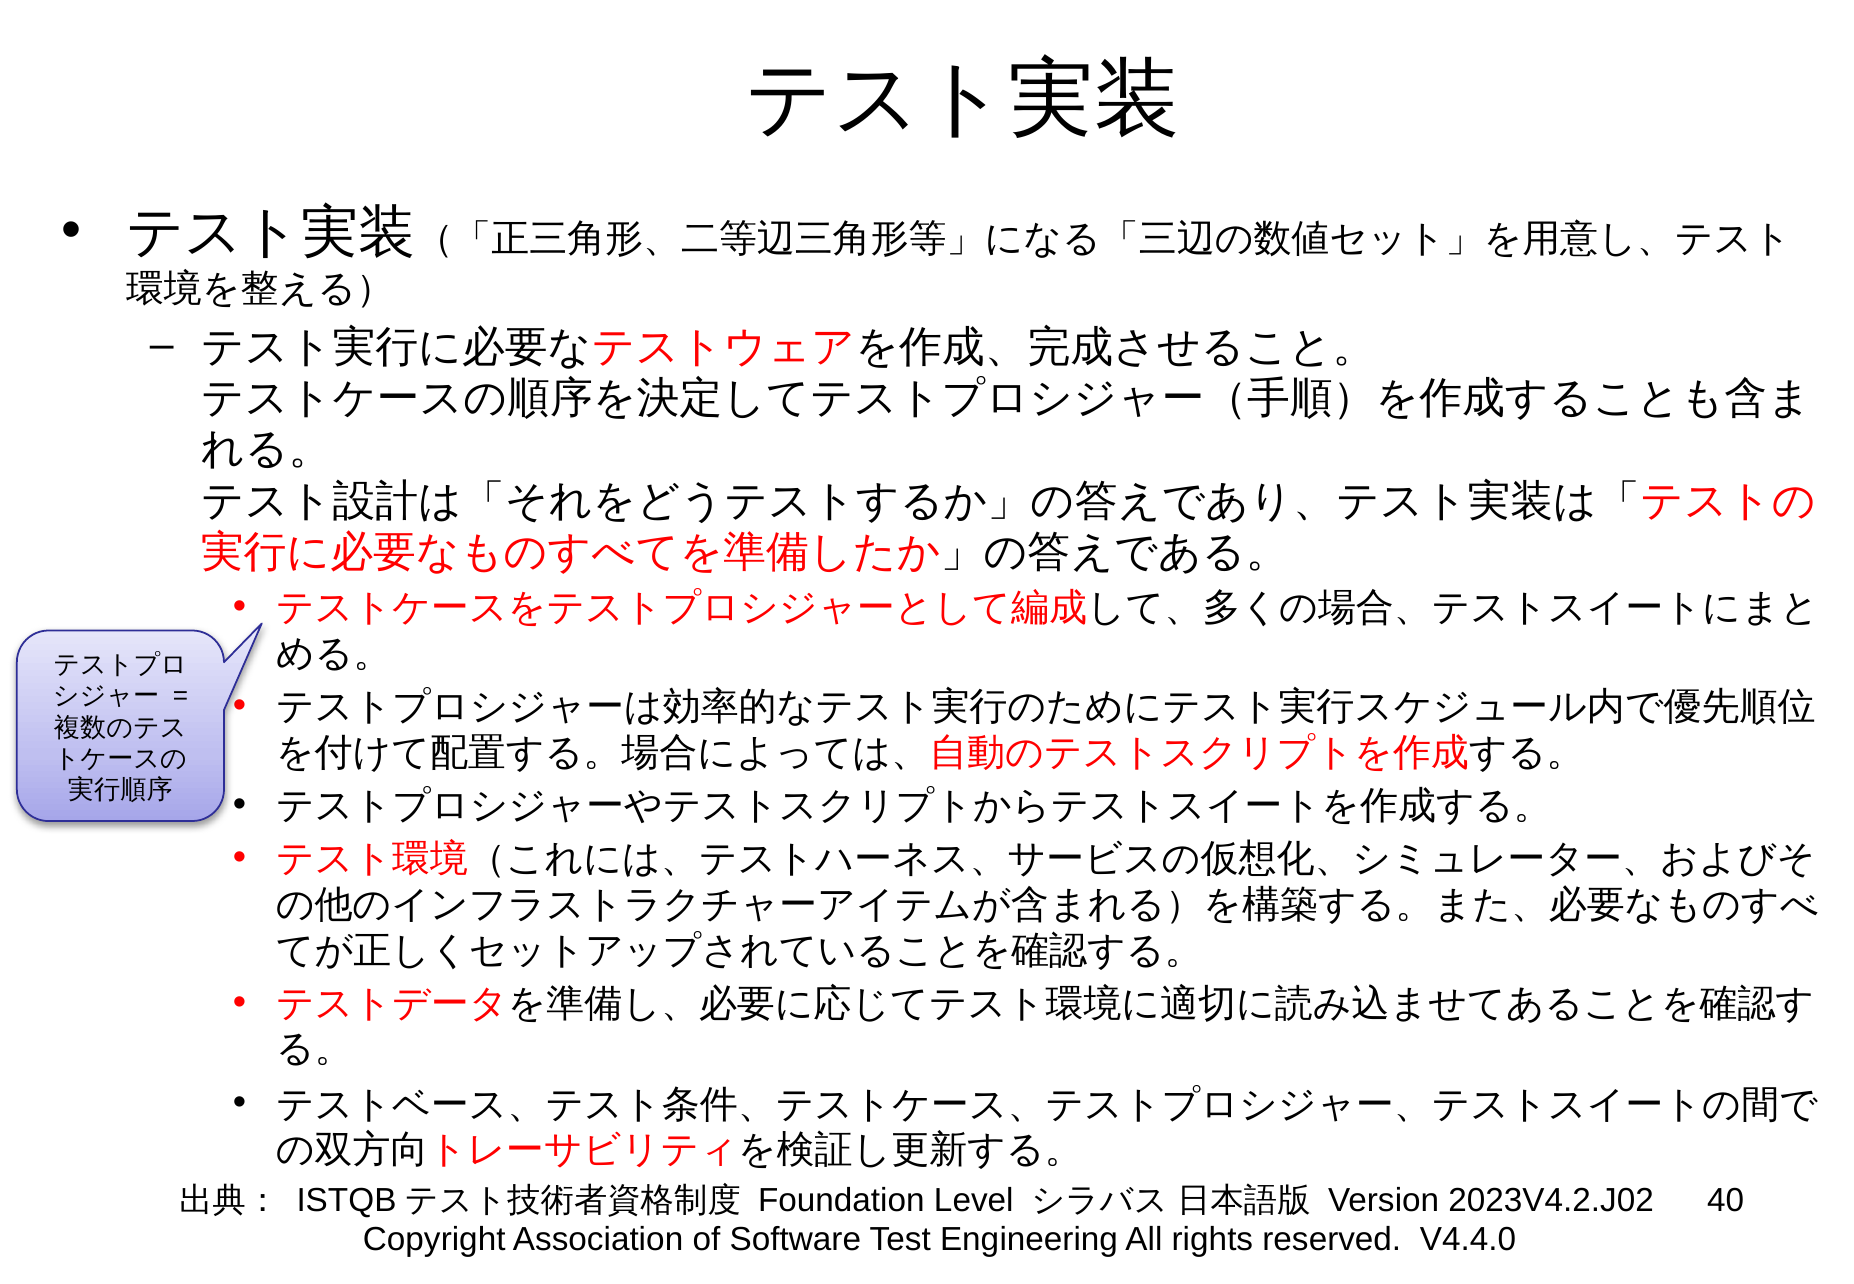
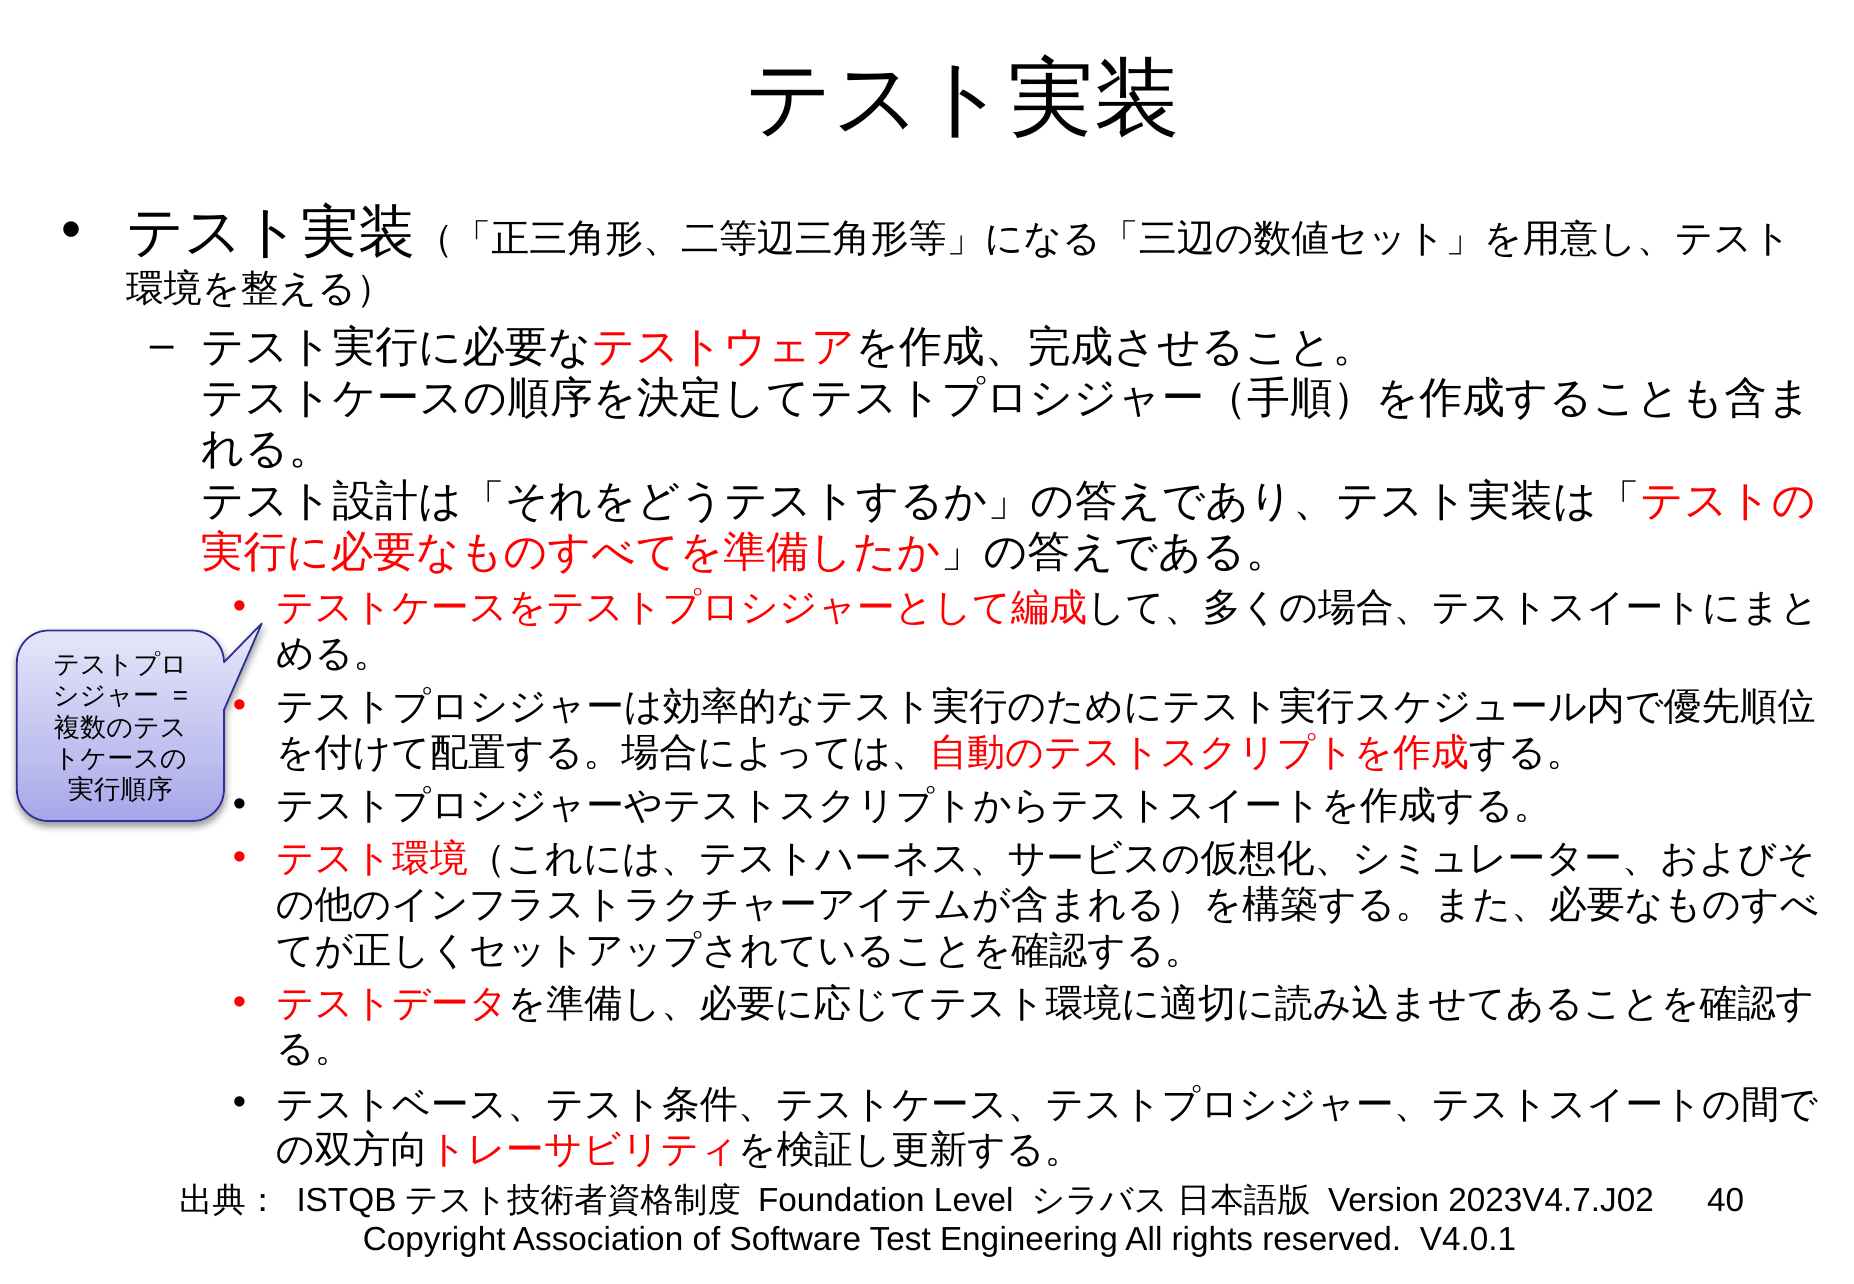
2023V4.2.J02: 2023V4.2.J02 -> 2023V4.7.J02
V4.4.0: V4.4.0 -> V4.0.1
